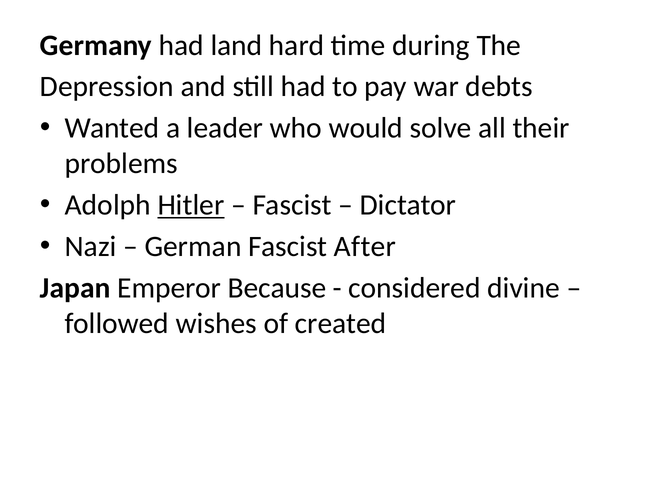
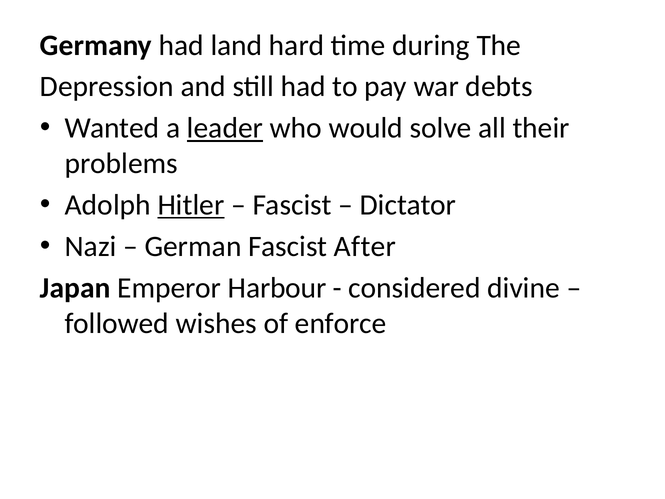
leader underline: none -> present
Because: Because -> Harbour
created: created -> enforce
